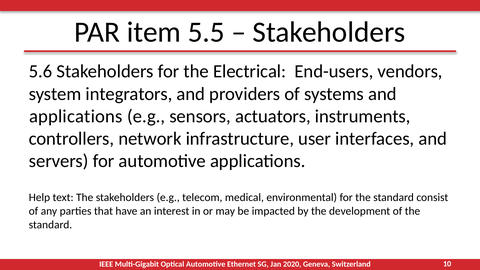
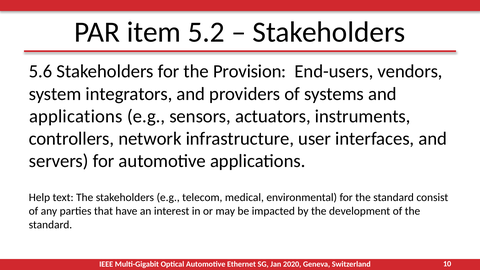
5.5: 5.5 -> 5.2
Electrical: Electrical -> Provision
